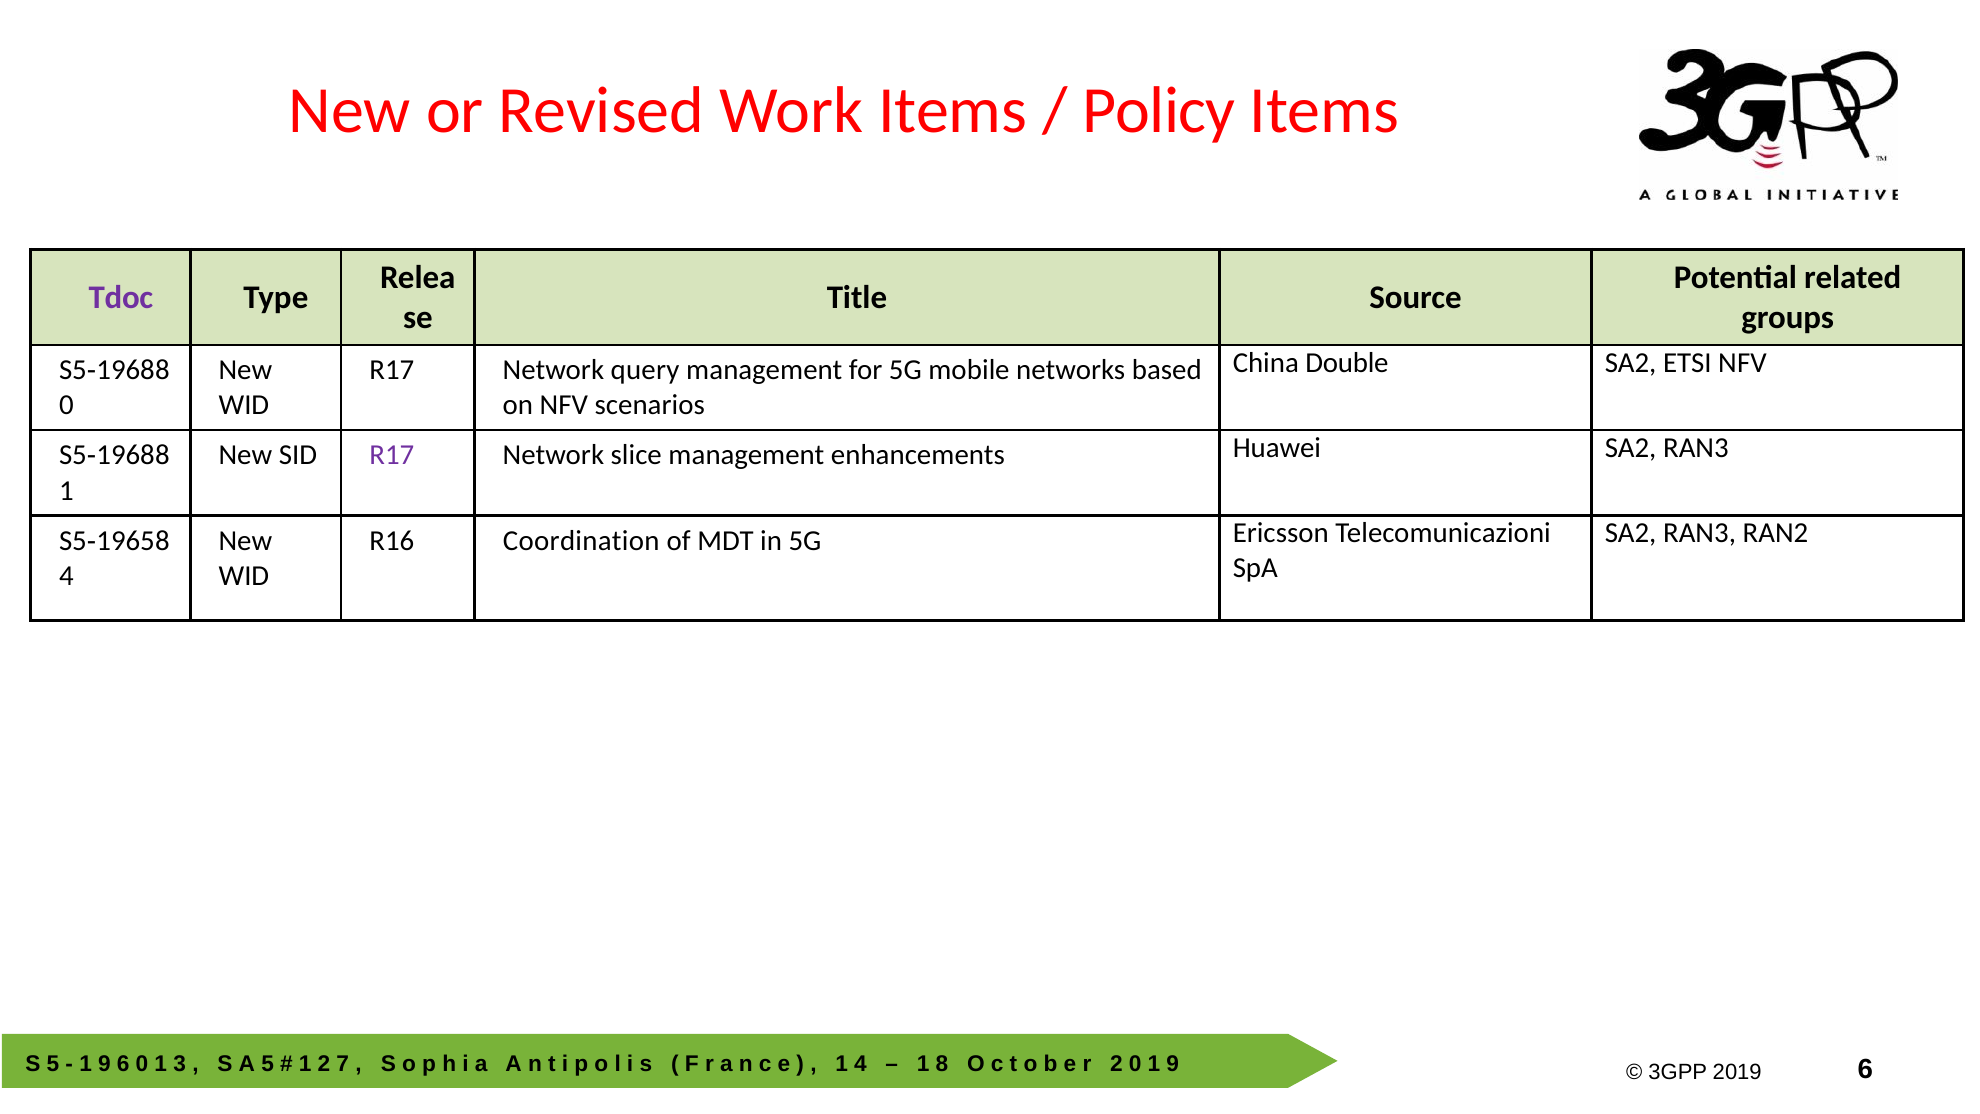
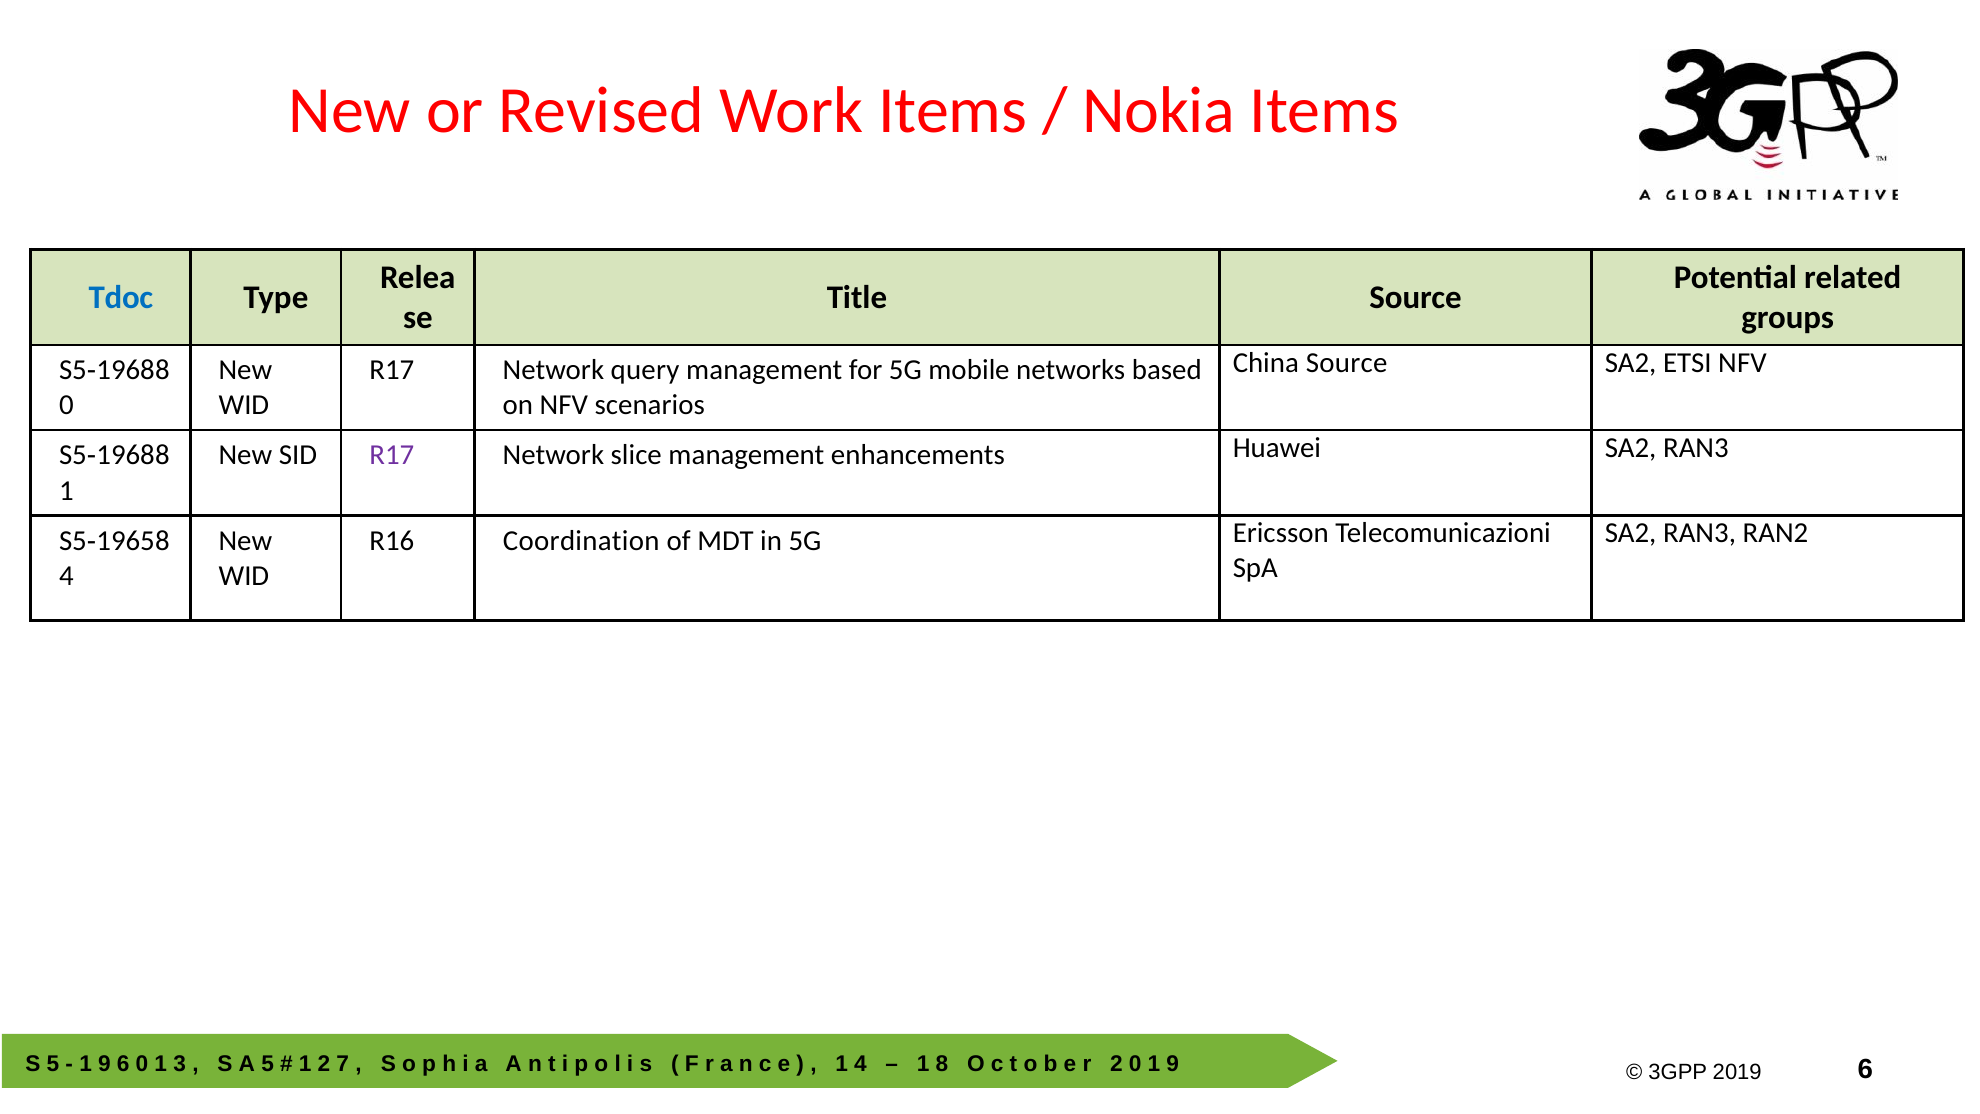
Policy: Policy -> Nokia
Tdoc colour: purple -> blue
China Double: Double -> Source
